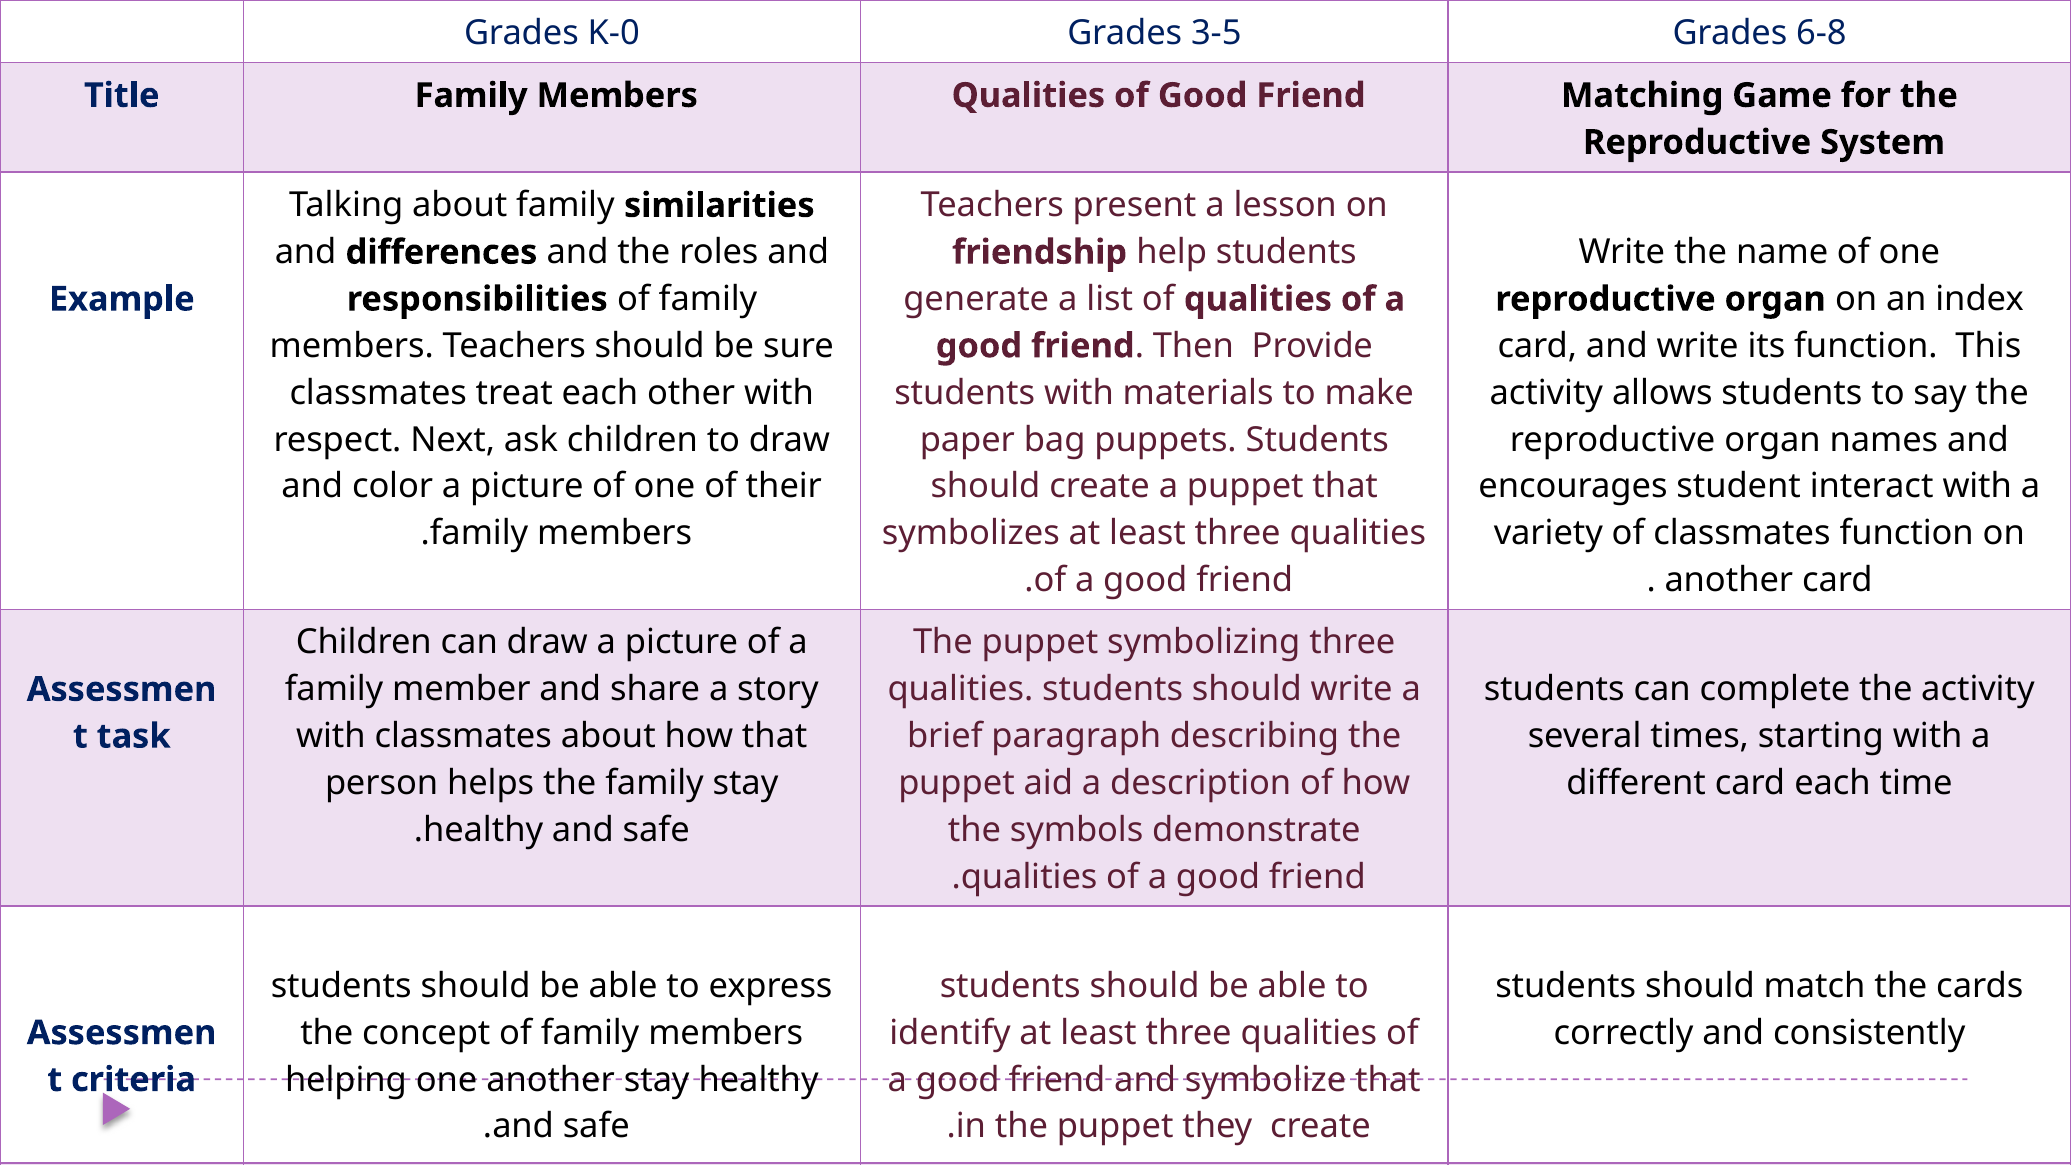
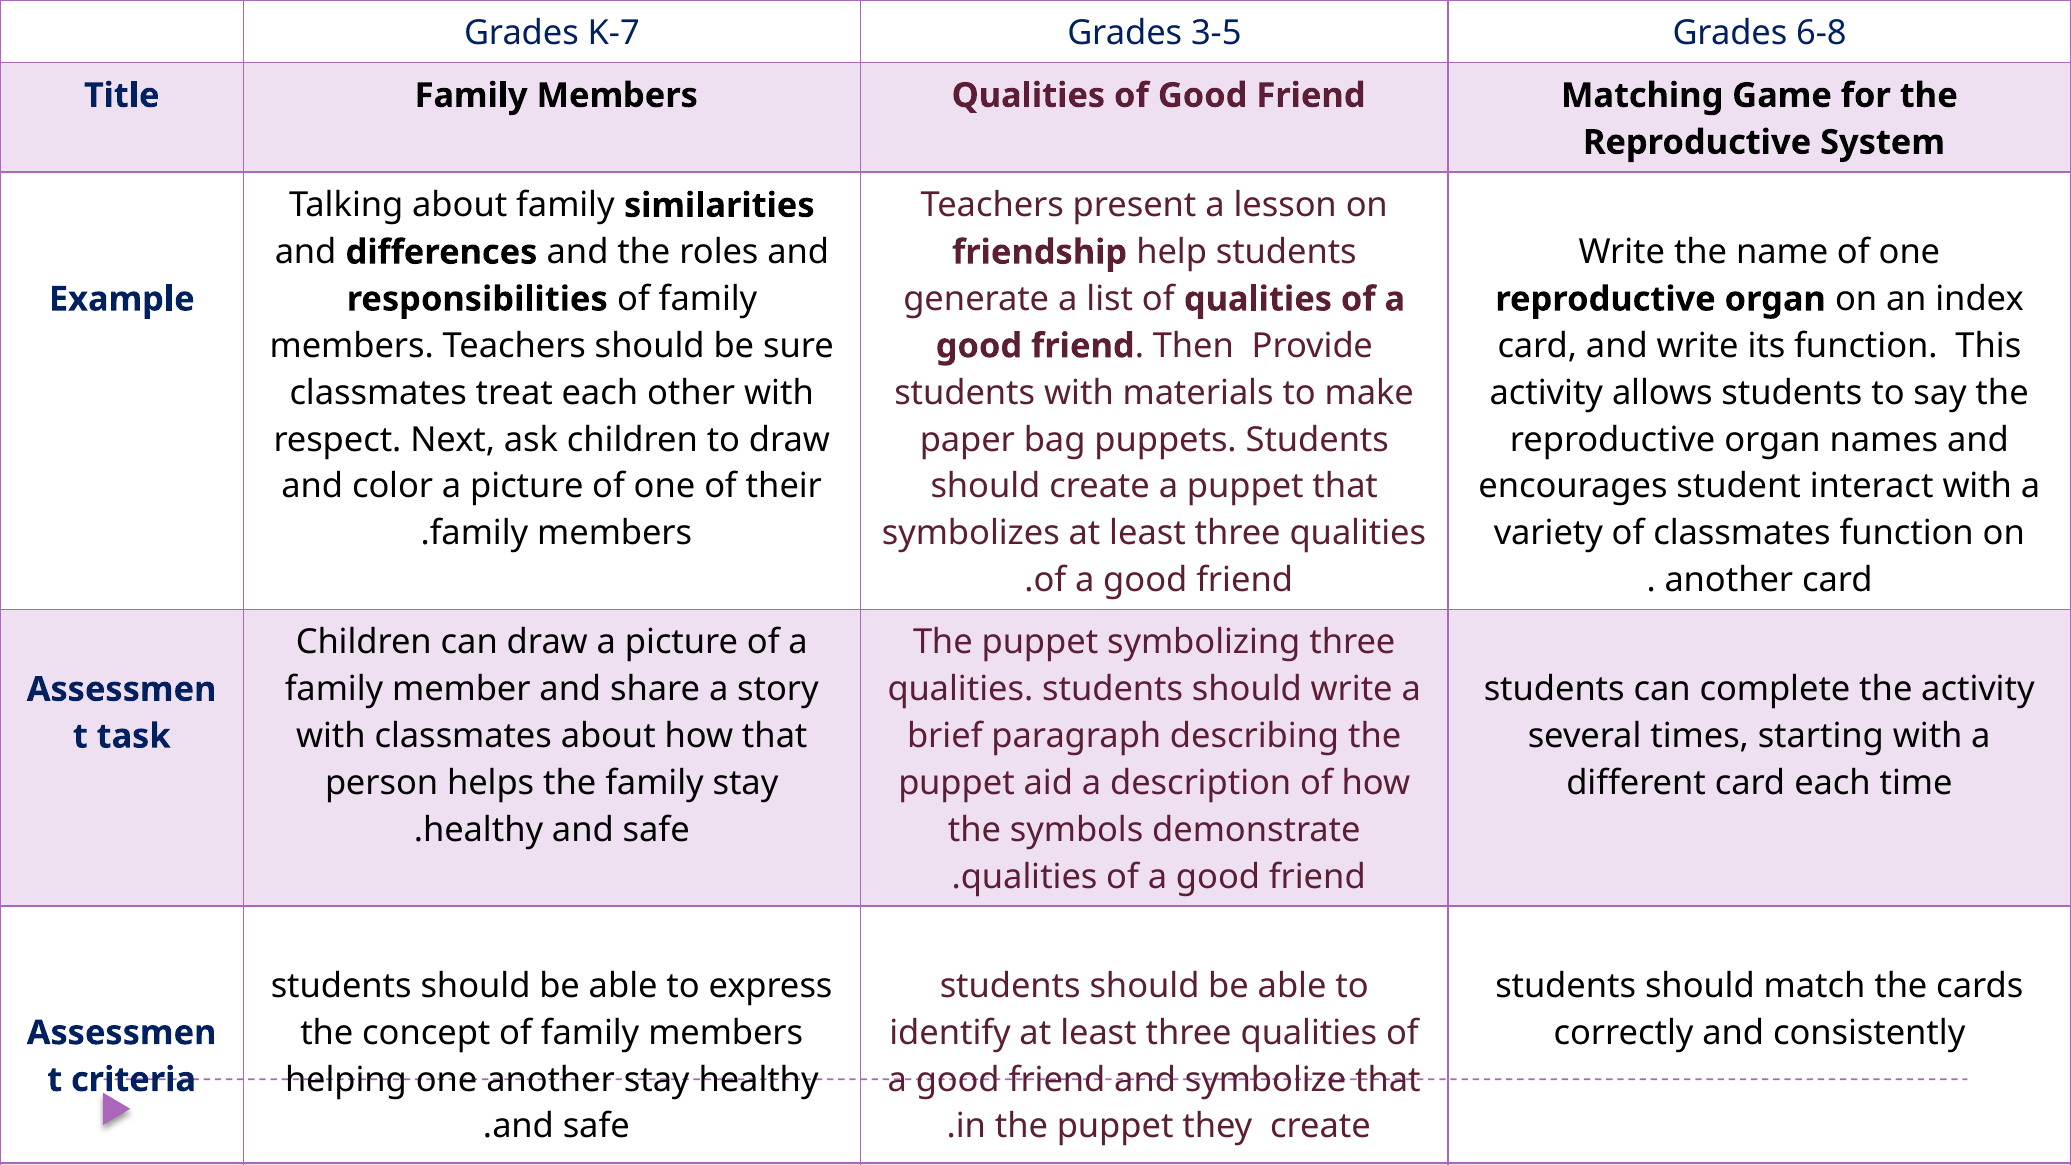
K-0: K-0 -> K-7
